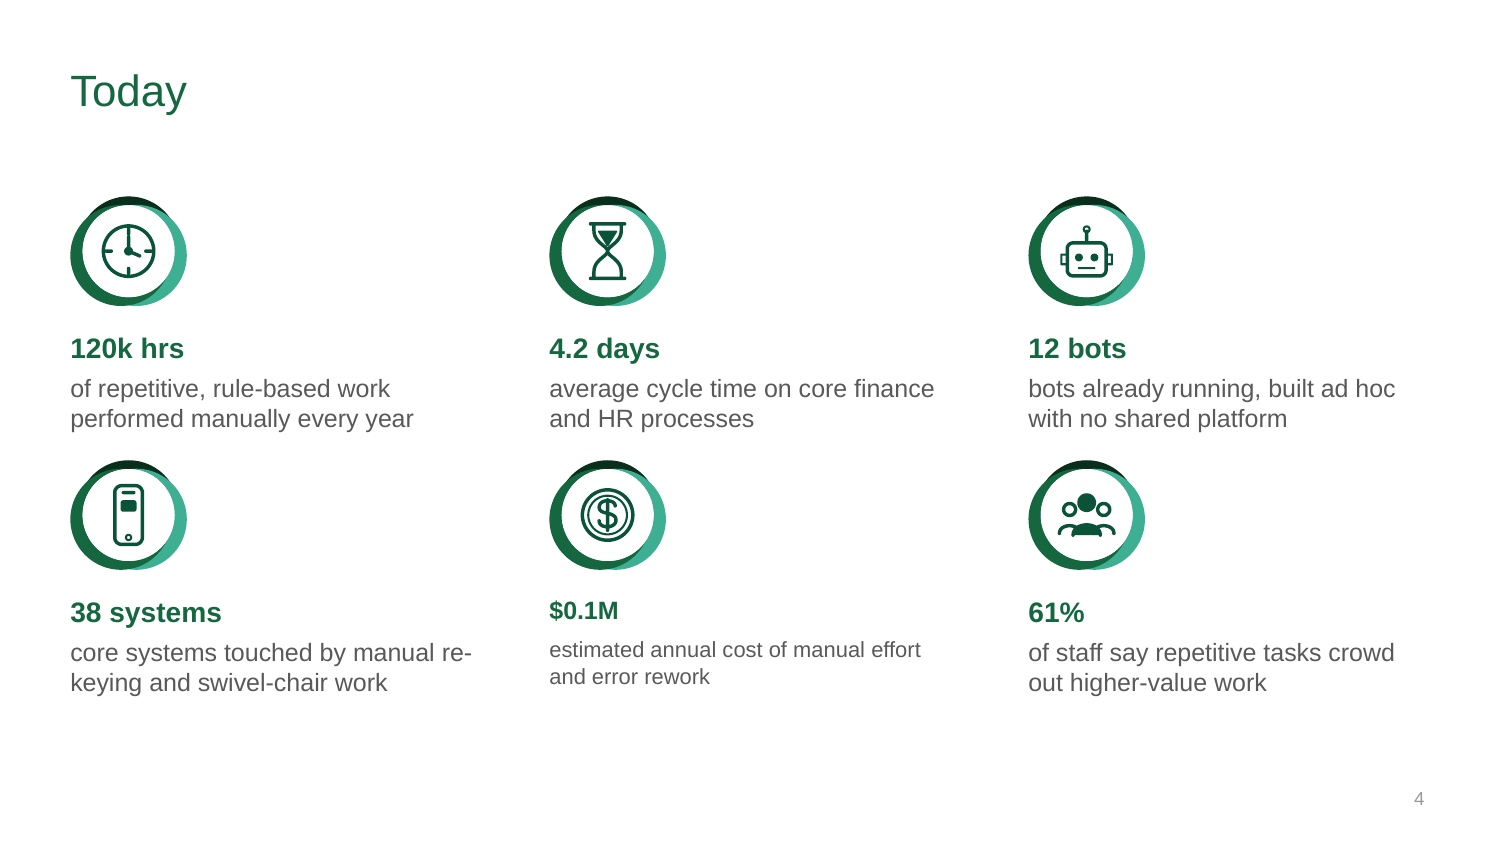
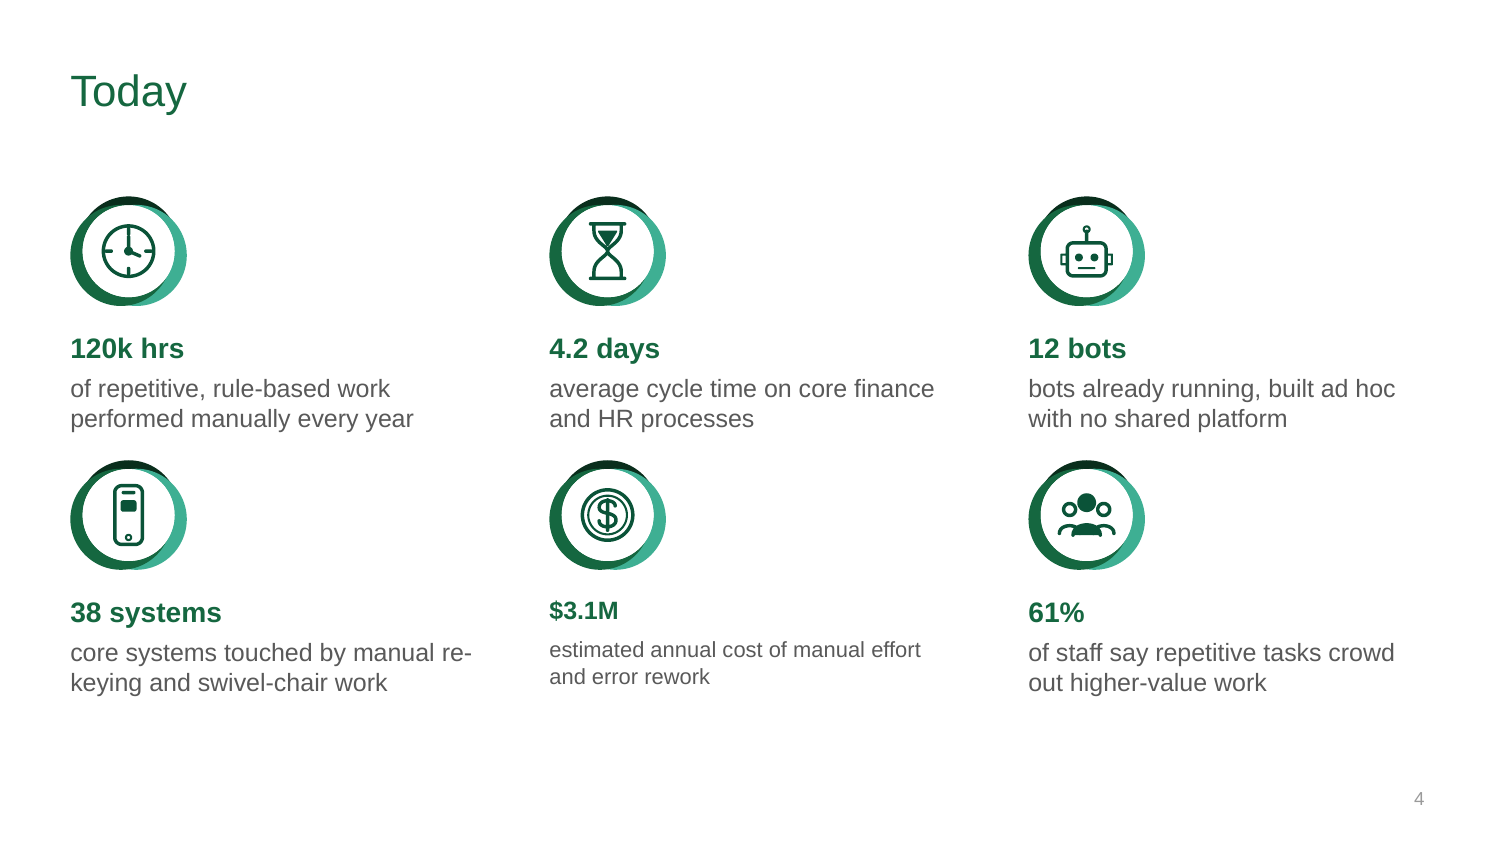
$0.1M: $0.1M -> $3.1M
